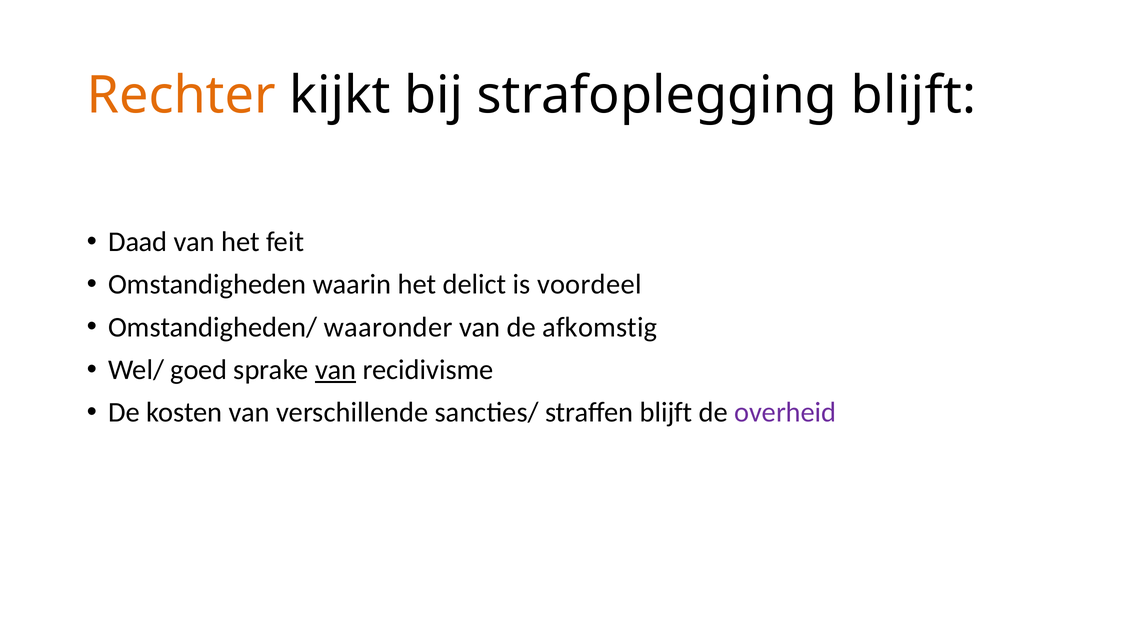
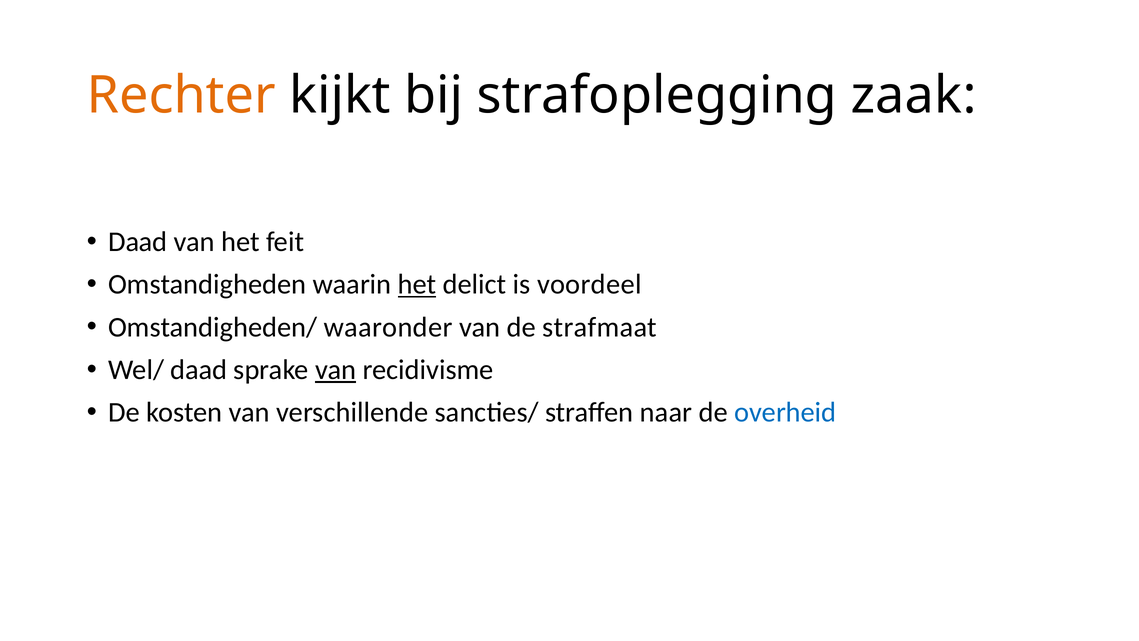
strafoplegging blijft: blijft -> zaak
het at (417, 284) underline: none -> present
afkomstig: afkomstig -> strafmaat
Wel/ goed: goed -> daad
straffen blijft: blijft -> naar
overheid colour: purple -> blue
